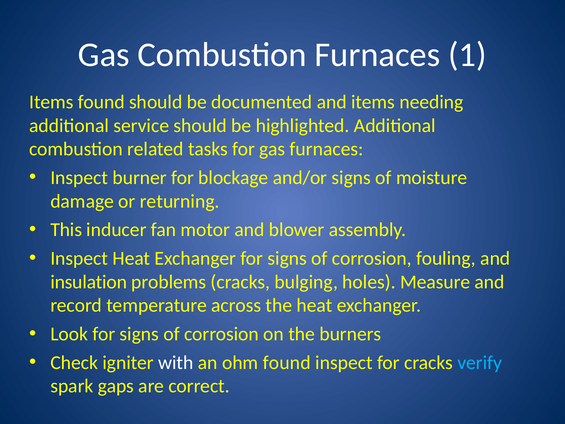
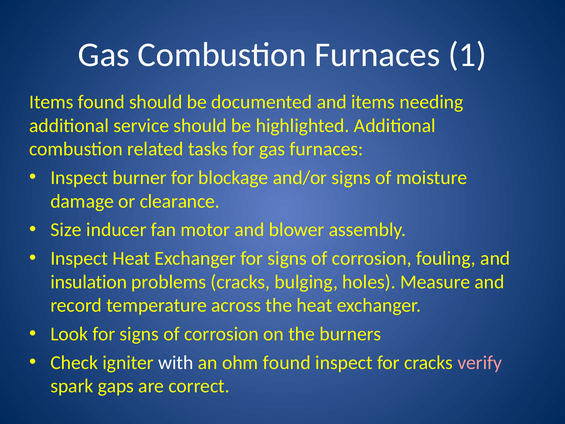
returning: returning -> clearance
This: This -> Size
verify colour: light blue -> pink
